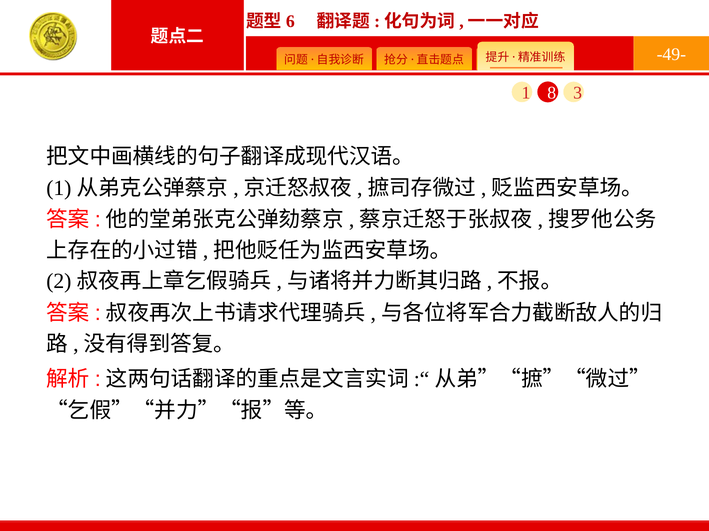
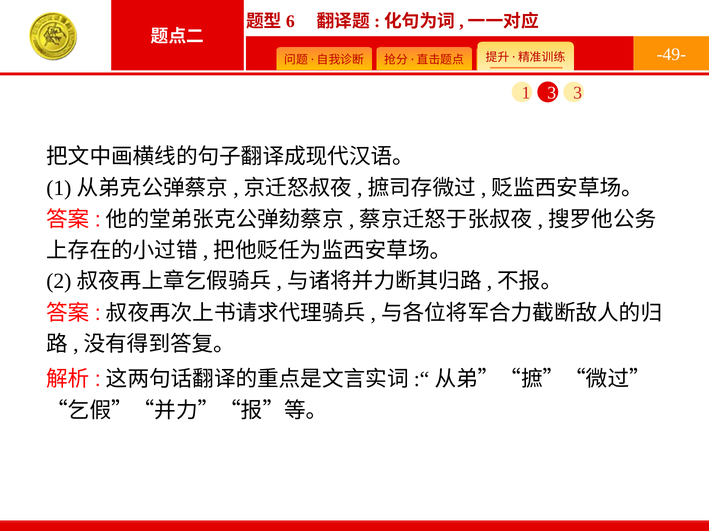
1 8: 8 -> 3
